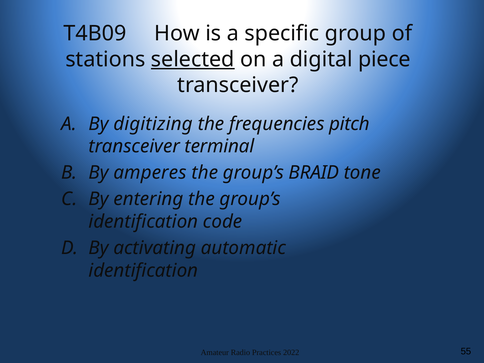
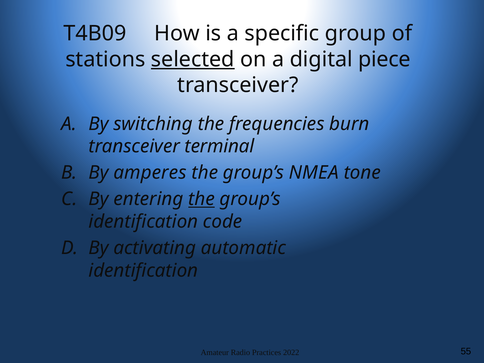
digitizing: digitizing -> switching
pitch: pitch -> burn
BRAID: BRAID -> NMEA
the at (202, 199) underline: none -> present
